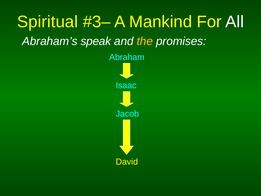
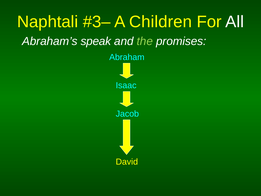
Spiritual: Spiritual -> Naphtali
Mankind: Mankind -> Children
the colour: yellow -> light green
